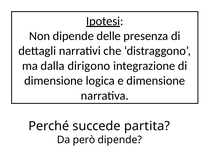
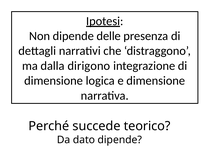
partita: partita -> teorico
però: però -> dato
